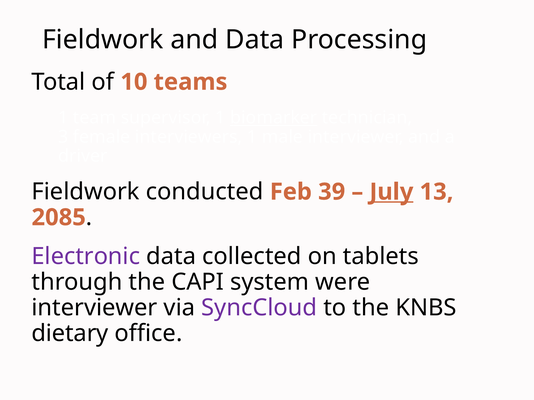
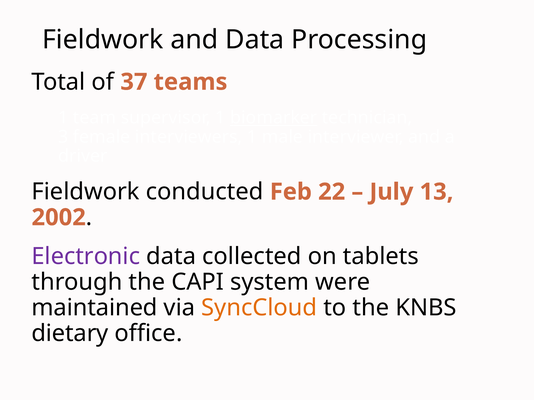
10: 10 -> 37
39: 39 -> 22
July underline: present -> none
2085: 2085 -> 2002
interviewer at (94, 308): interviewer -> maintained
SyncCloud colour: purple -> orange
